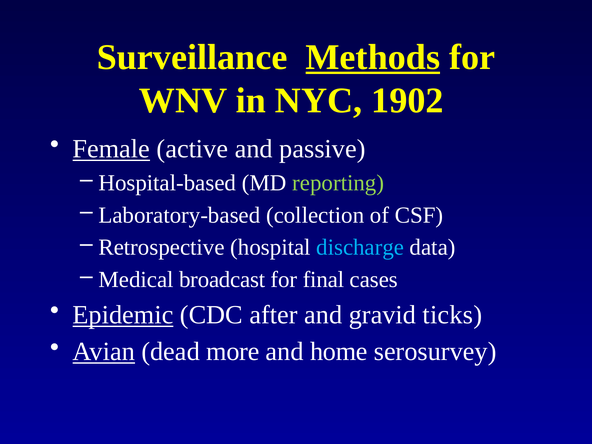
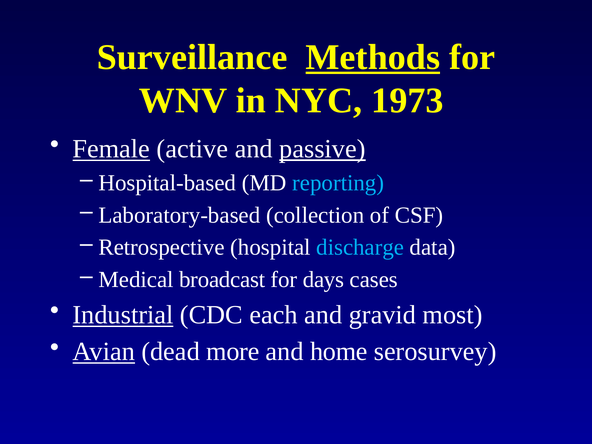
1902: 1902 -> 1973
passive underline: none -> present
reporting colour: light green -> light blue
final: final -> days
Epidemic: Epidemic -> Industrial
after: after -> each
ticks: ticks -> most
